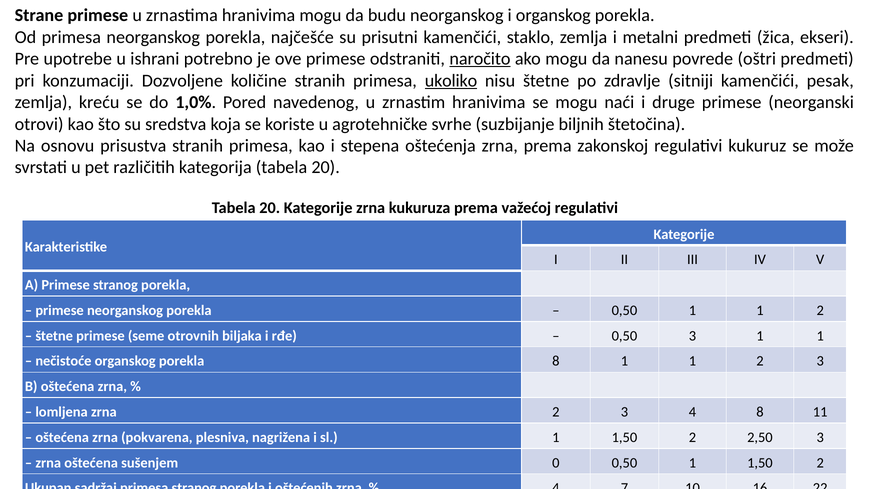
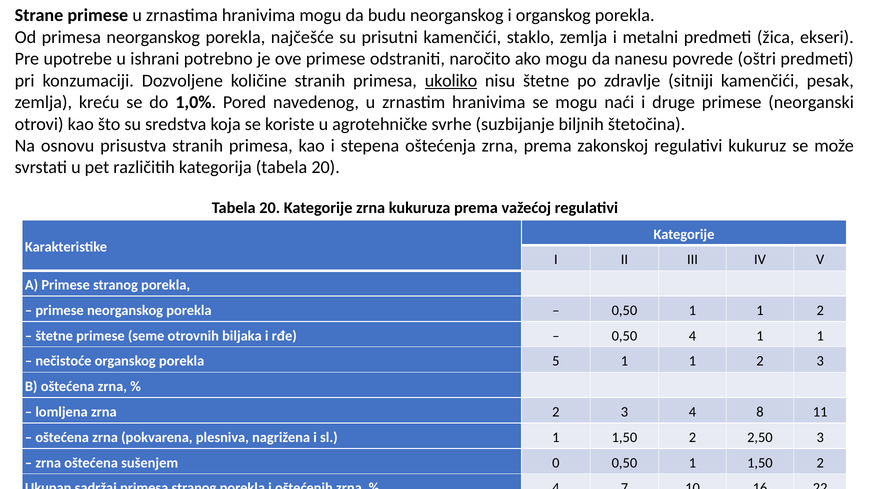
naročito underline: present -> none
0,50 3: 3 -> 4
porekla 8: 8 -> 5
